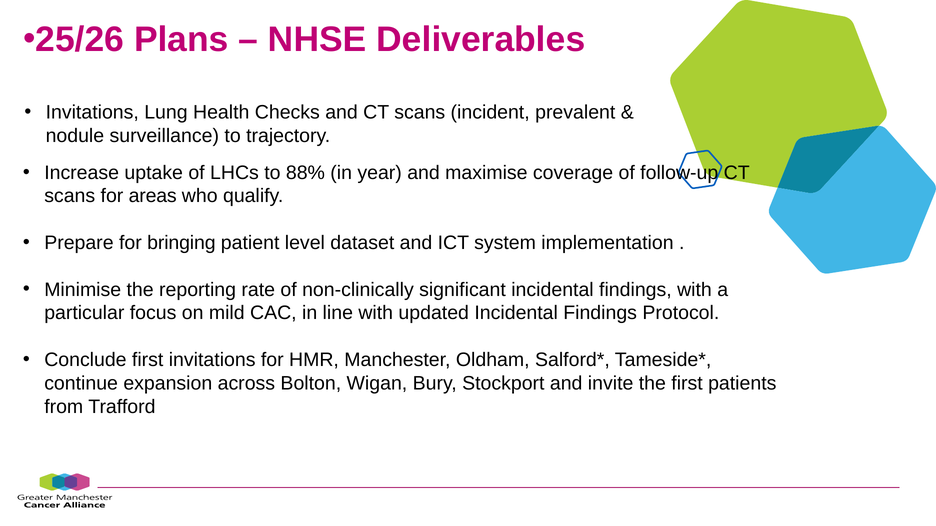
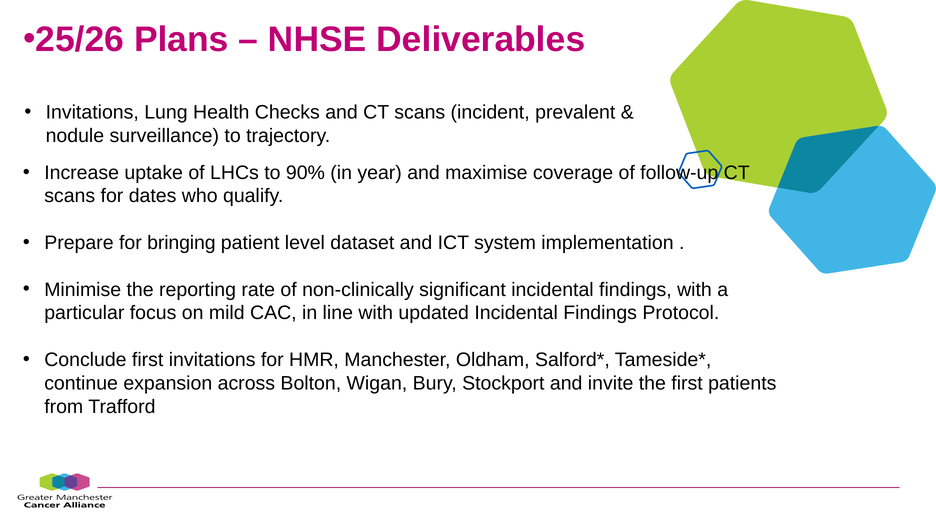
88%: 88% -> 90%
areas: areas -> dates
